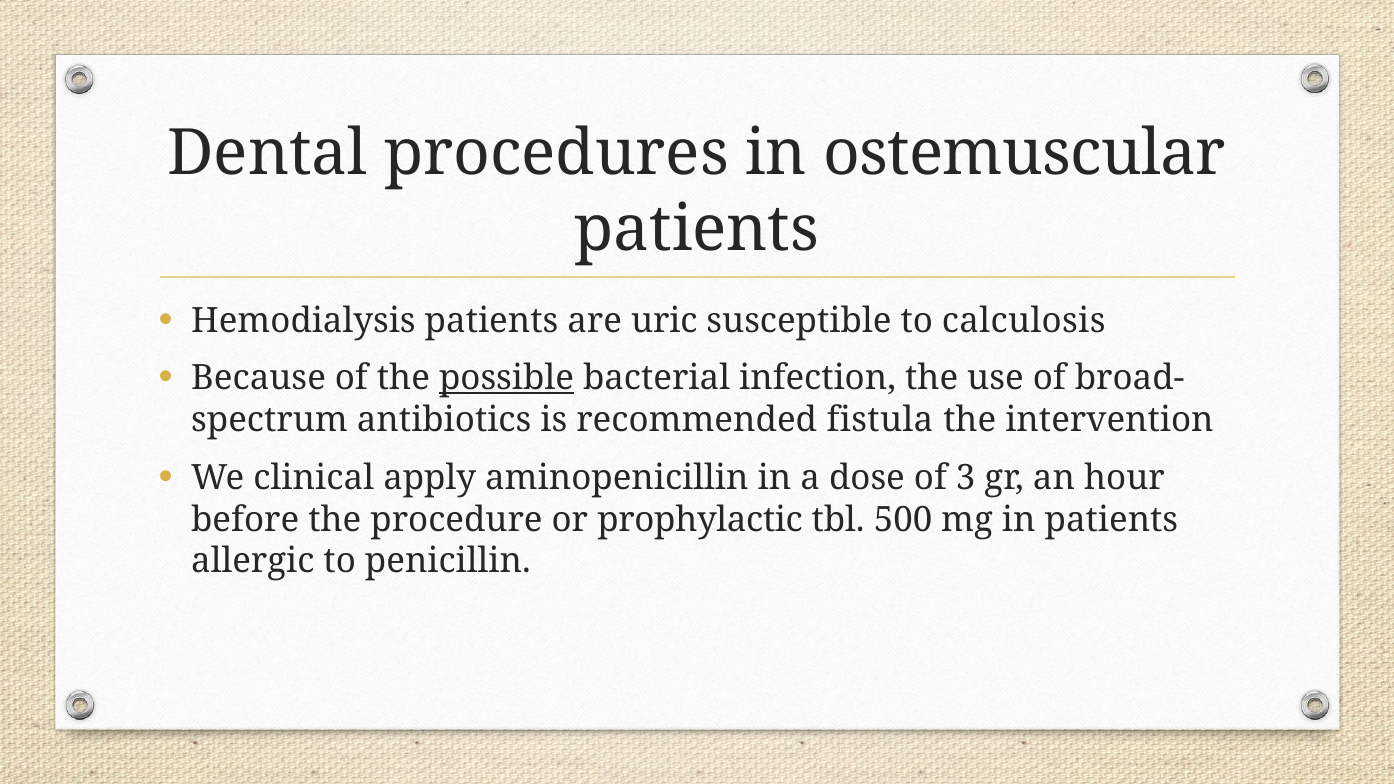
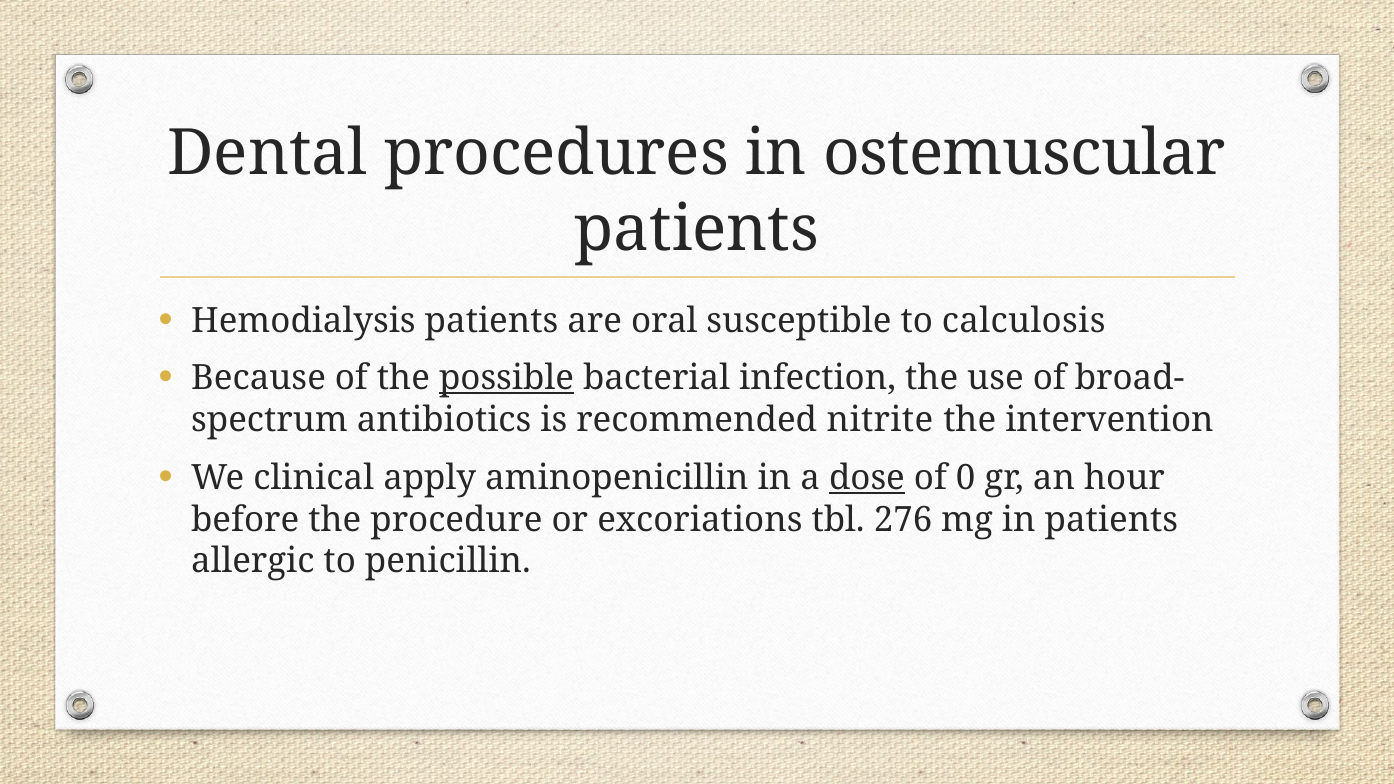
uric: uric -> oral
fistula: fistula -> nitrite
dose underline: none -> present
3: 3 -> 0
prophylactic: prophylactic -> excoriations
500: 500 -> 276
